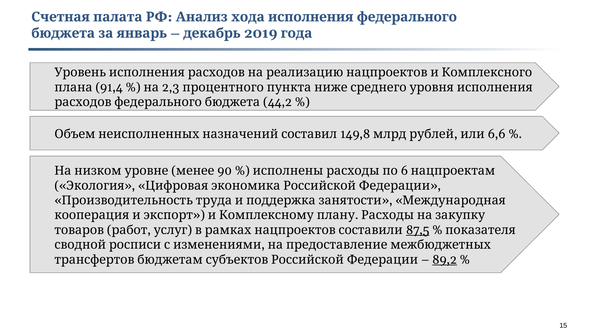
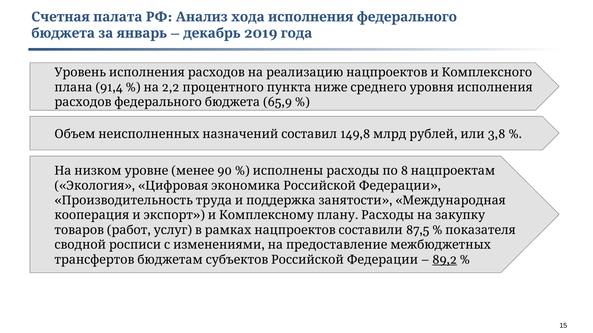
2,3: 2,3 -> 2,2
44,2: 44,2 -> 65,9
6,6: 6,6 -> 3,8
6: 6 -> 8
87,5 underline: present -> none
